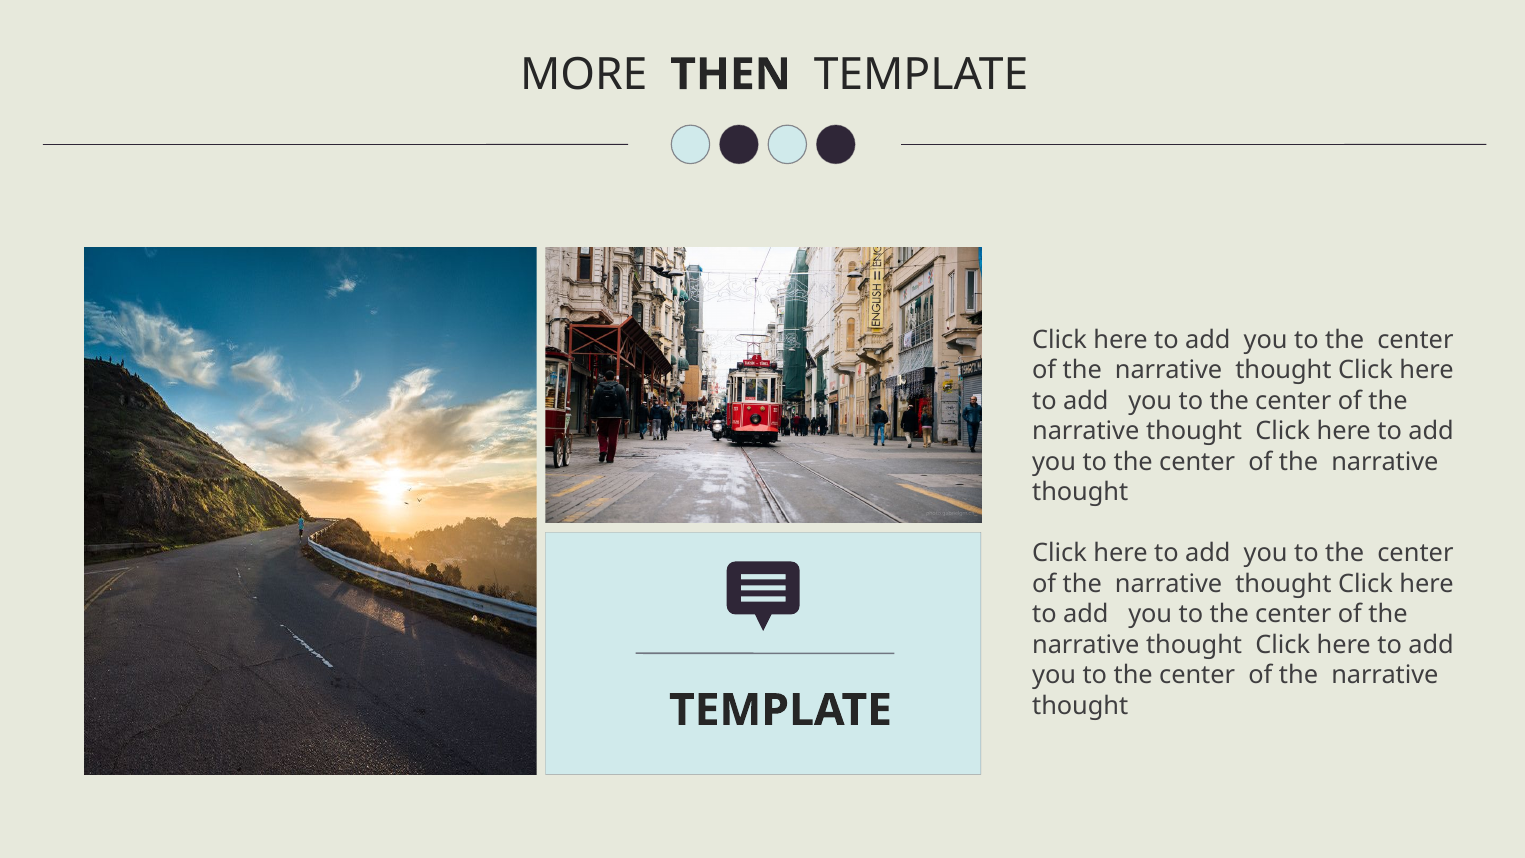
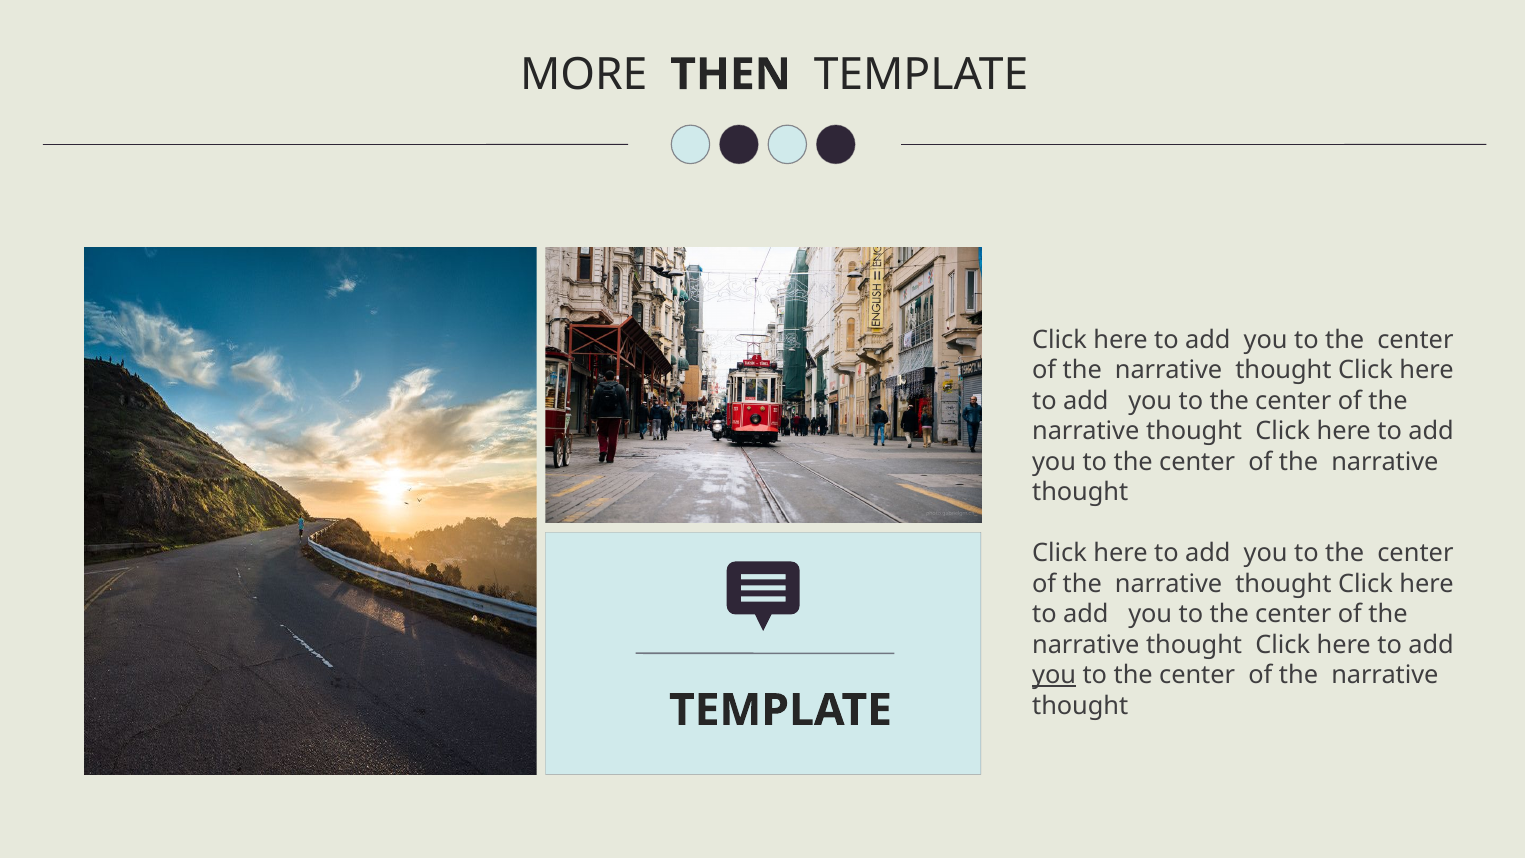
you at (1054, 675) underline: none -> present
